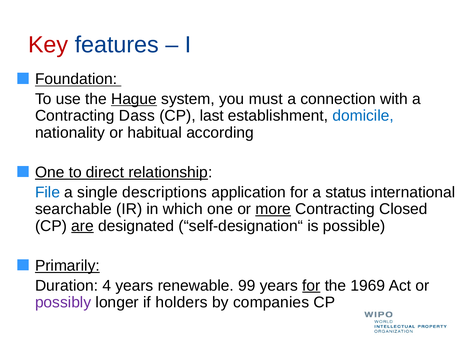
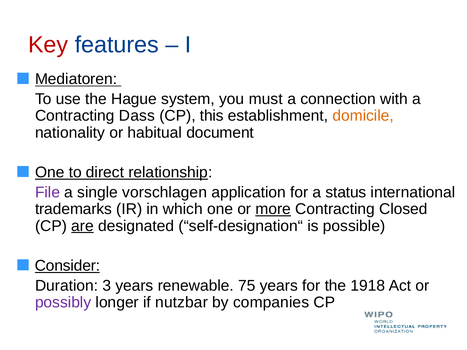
Foundation: Foundation -> Mediatoren
Hague underline: present -> none
last: last -> this
domicile colour: blue -> orange
according: according -> document
File colour: blue -> purple
descriptions: descriptions -> vorschlagen
searchable: searchable -> trademarks
Primarily: Primarily -> Consider
4: 4 -> 3
99: 99 -> 75
for at (311, 286) underline: present -> none
1969: 1969 -> 1918
holders: holders -> nutzbar
